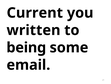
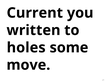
being: being -> holes
email: email -> move
